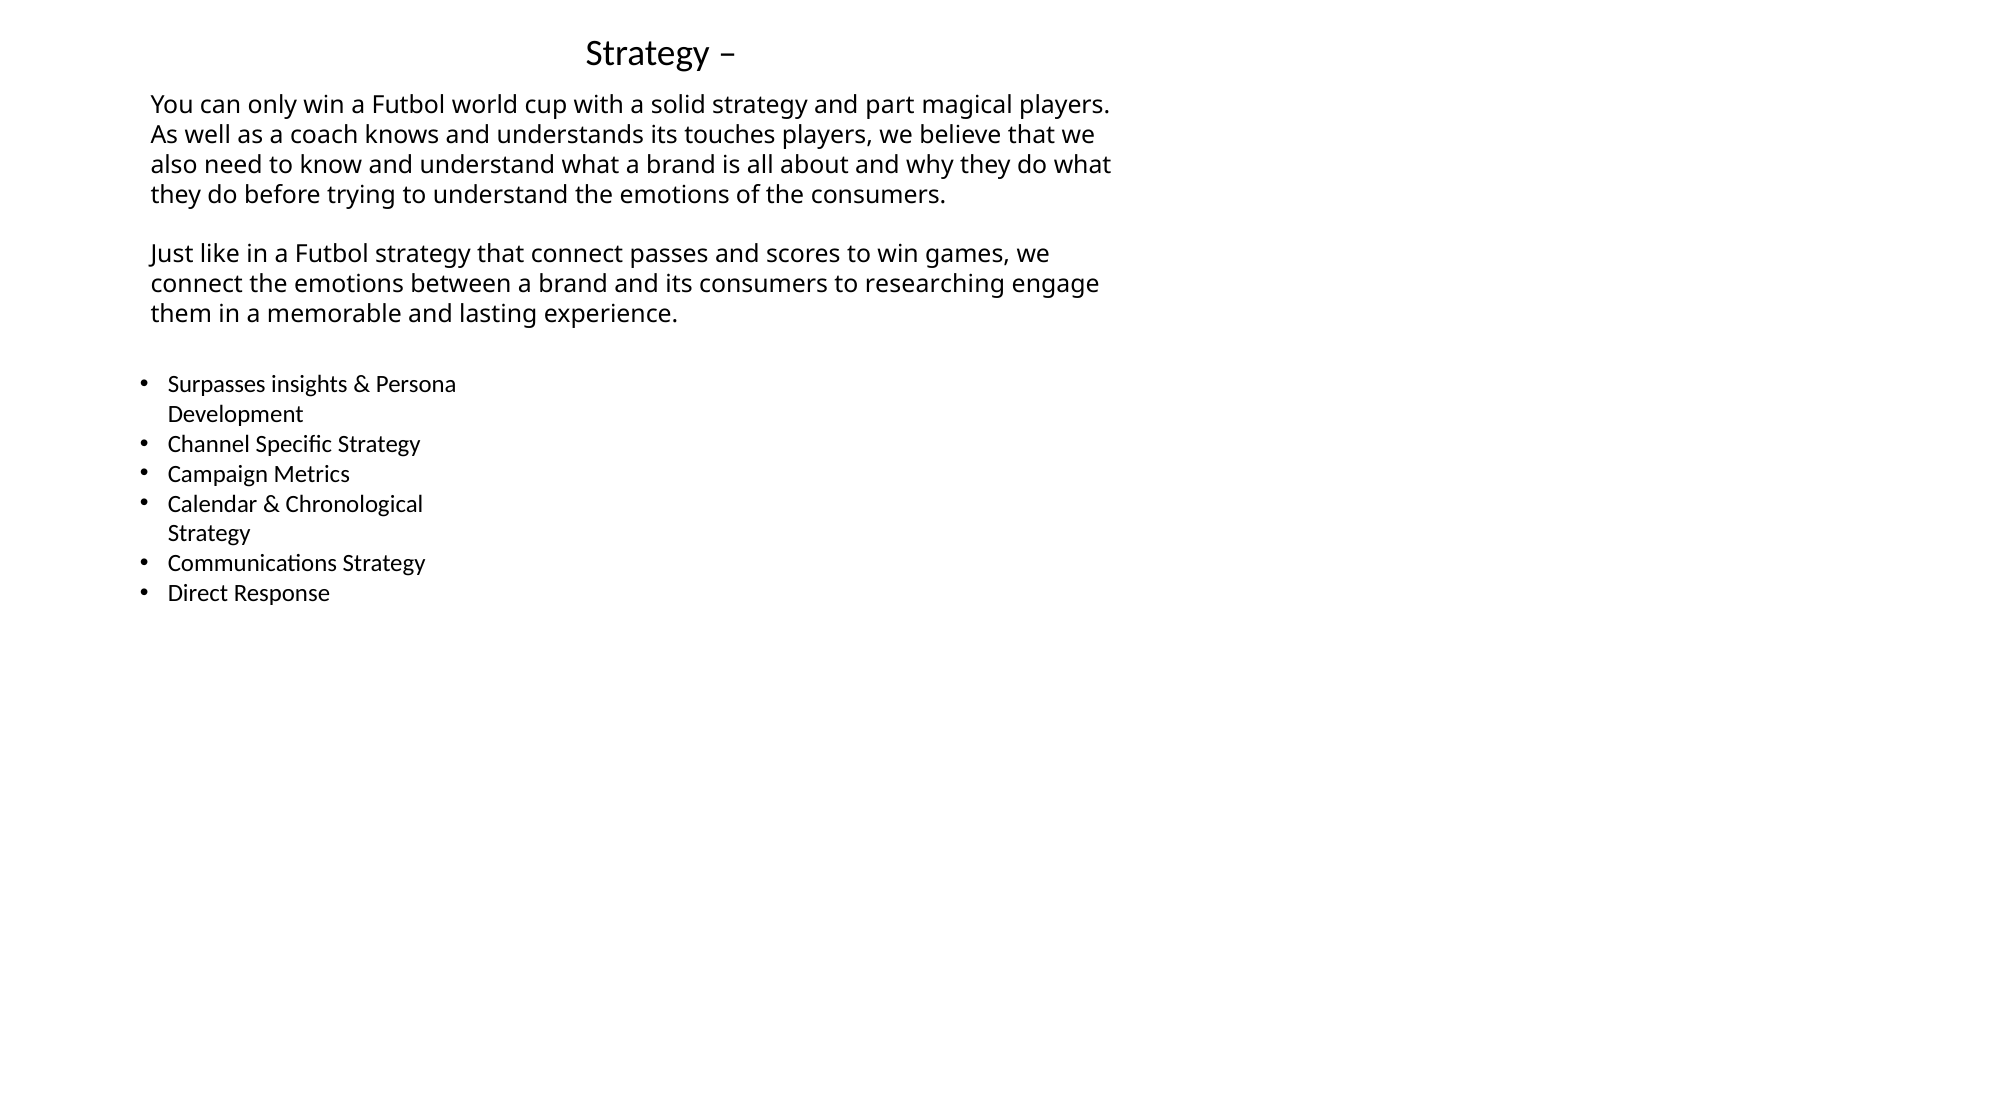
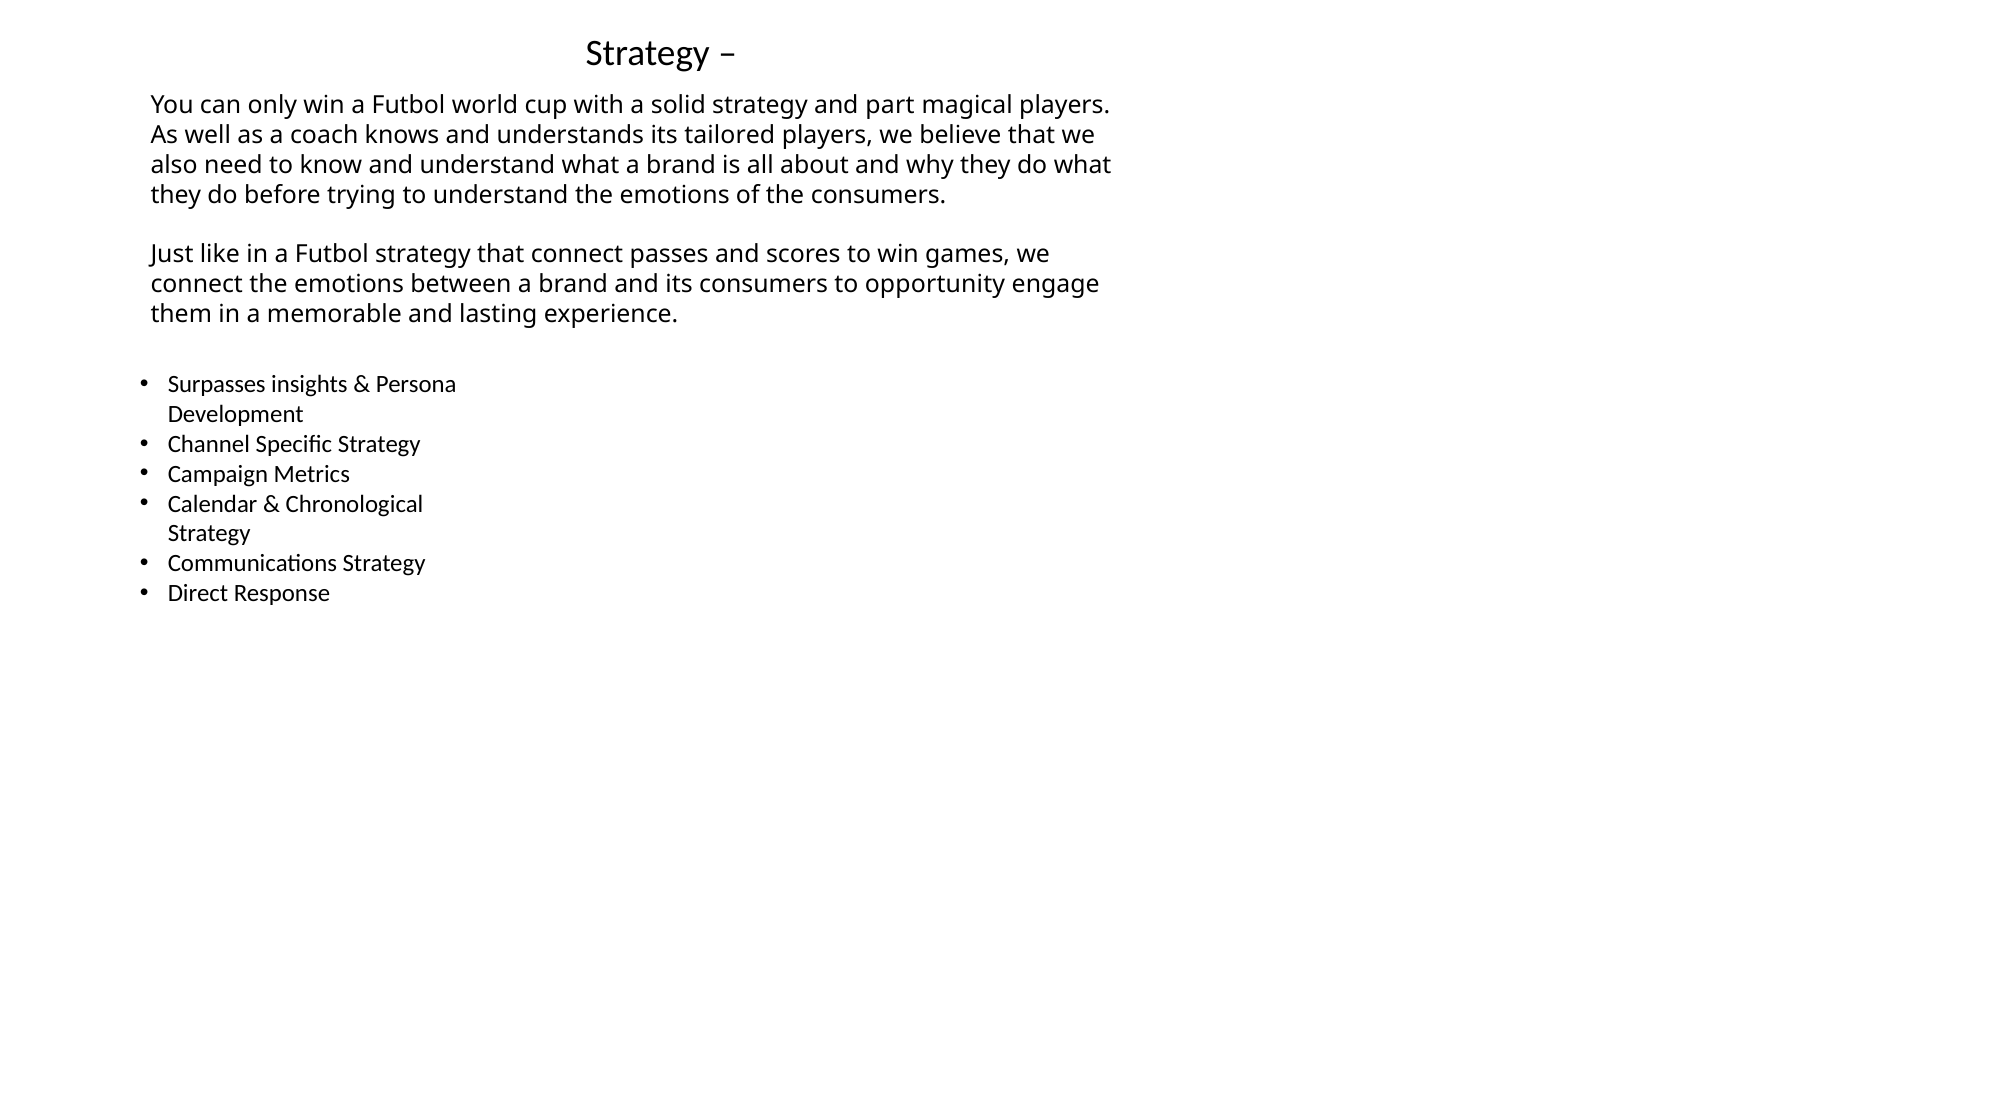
touches: touches -> tailored
researching: researching -> opportunity
